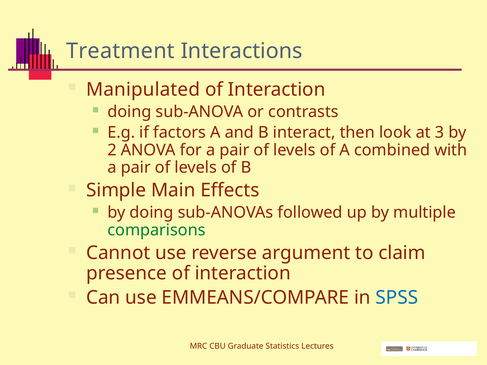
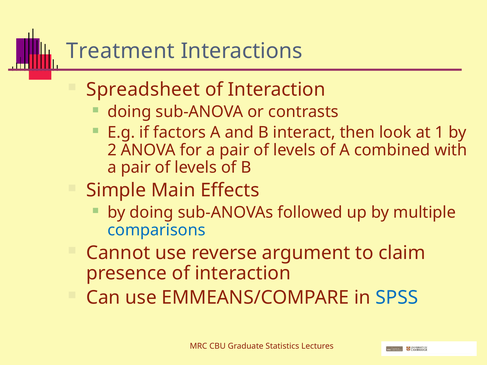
Manipulated: Manipulated -> Spreadsheet
3: 3 -> 1
comparisons colour: green -> blue
